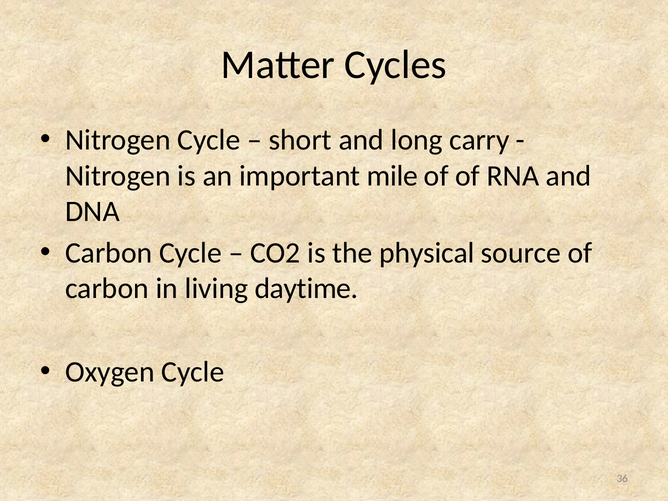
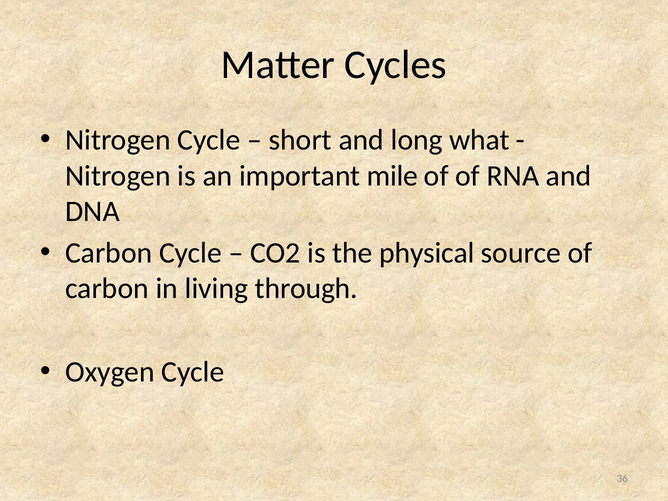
carry: carry -> what
daytime: daytime -> through
